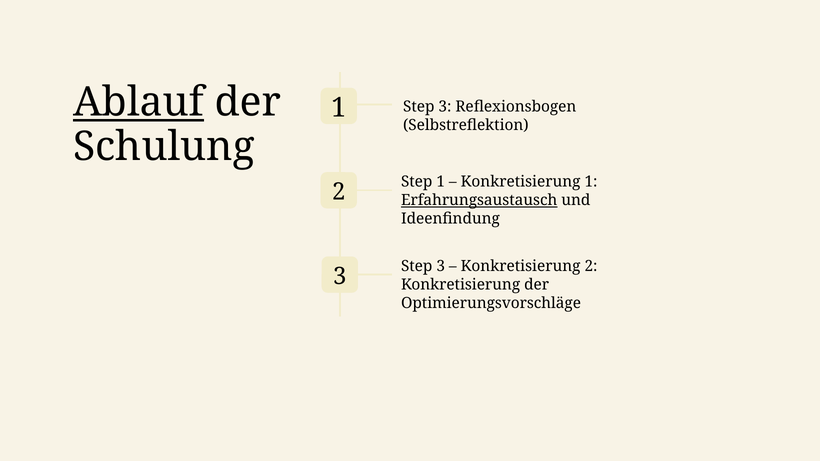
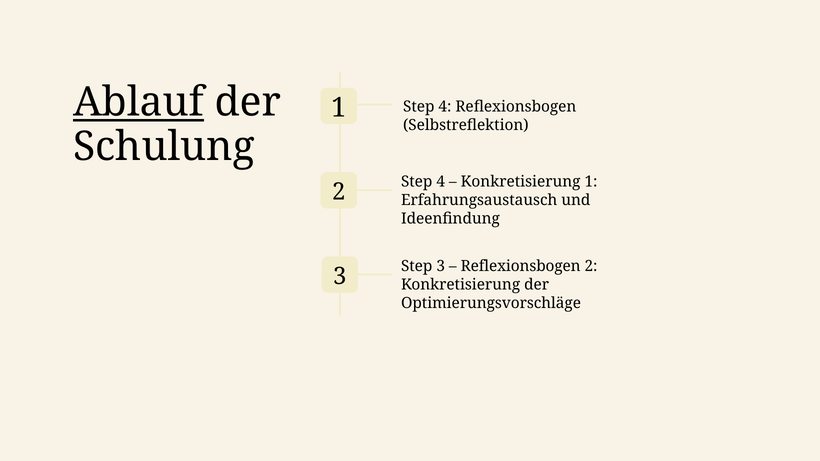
1 Step 3: 3 -> 4
1 at (441, 182): 1 -> 4
Erfahrungsaustausch underline: present -> none
Konkretisierung at (521, 266): Konkretisierung -> Reflexionsbogen
